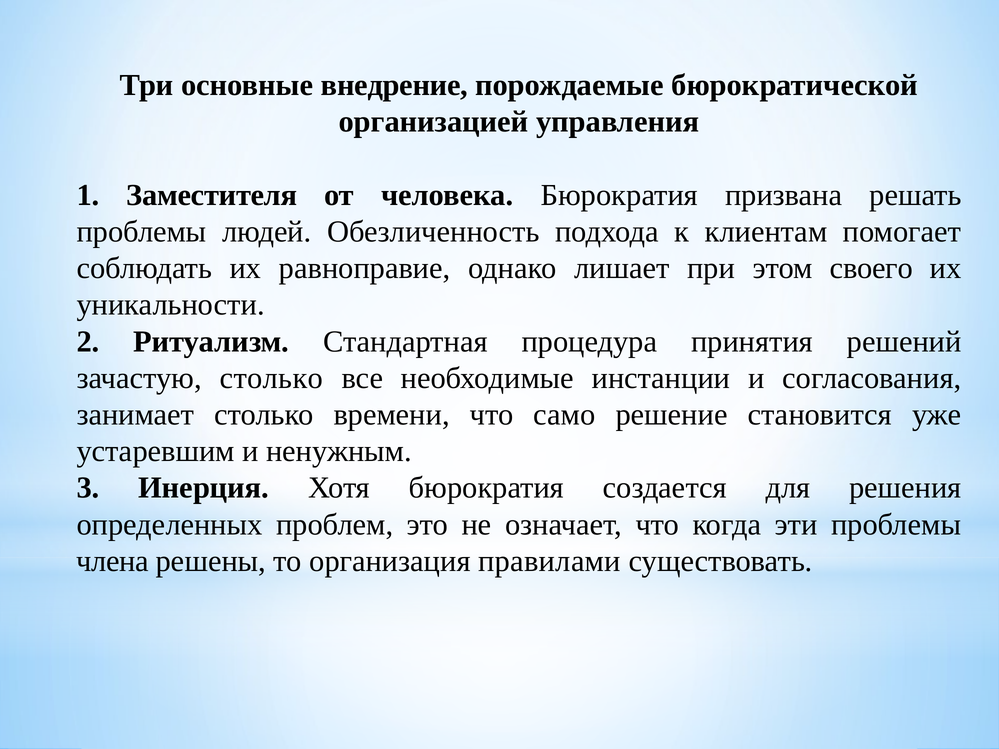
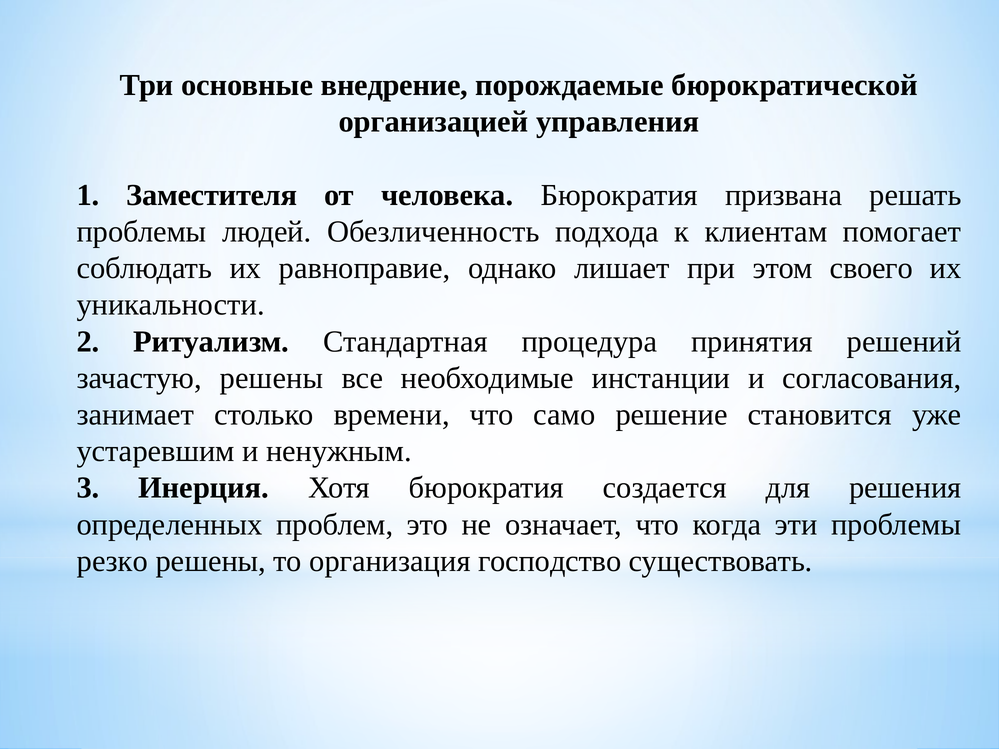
зачастую столько: столько -> решены
члена: члена -> резко
правилами: правилами -> господство
